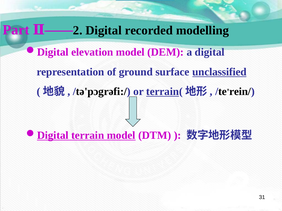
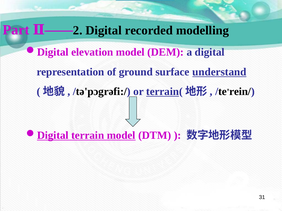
unclassified: unclassified -> understand
